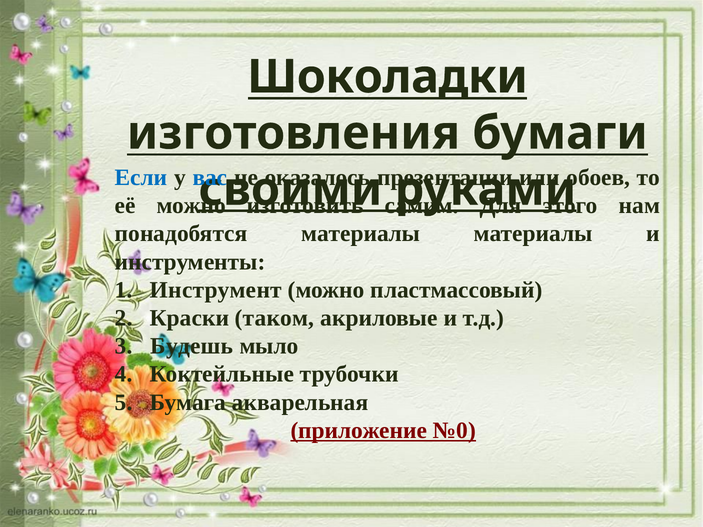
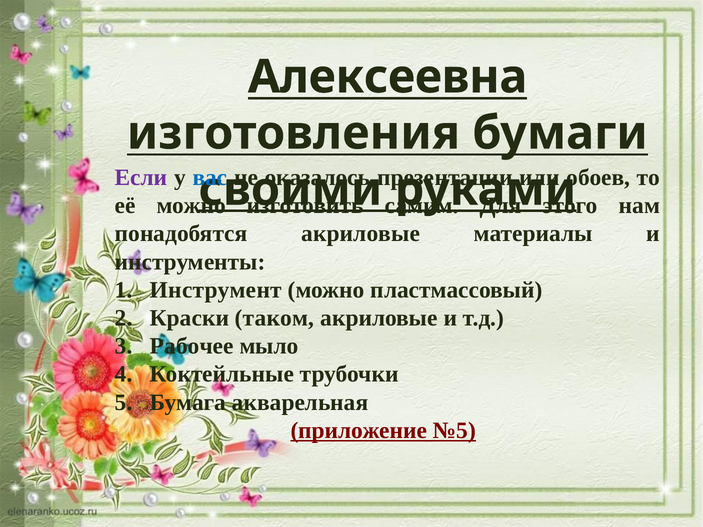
Шоколадки: Шоколадки -> Алексеевна
Если colour: blue -> purple
понадобятся материалы: материалы -> акриловые
Будешь: Будешь -> Рабочее
№0: №0 -> №5
